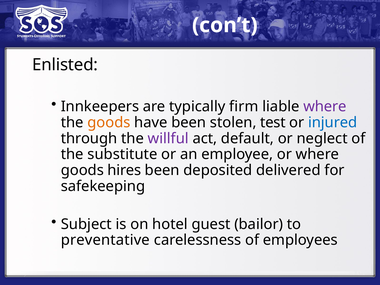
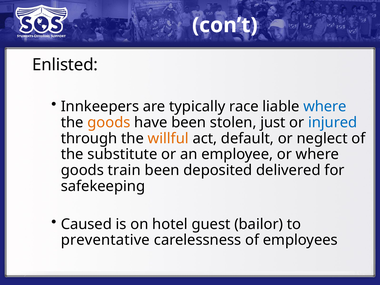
firm: firm -> race
where at (325, 106) colour: purple -> blue
test: test -> just
willful colour: purple -> orange
hires: hires -> train
Subject: Subject -> Caused
